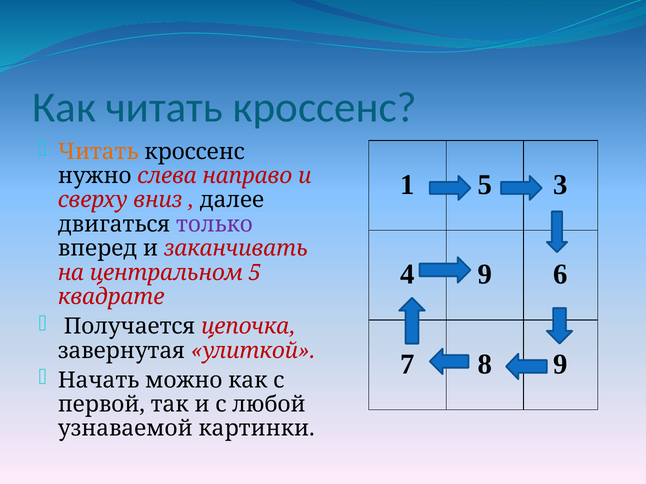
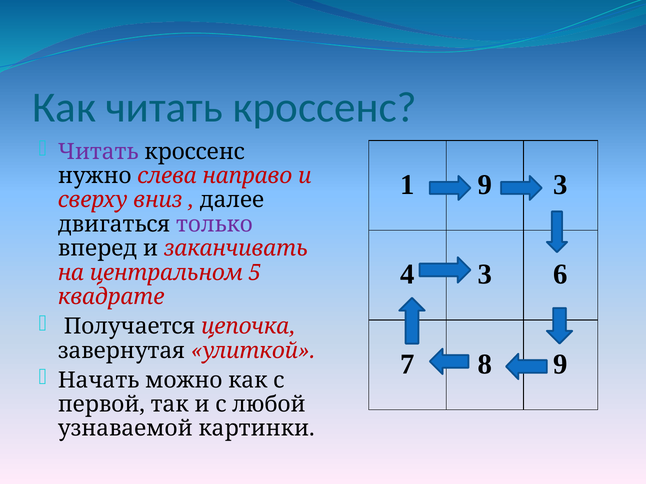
Читать at (98, 152) colour: orange -> purple
1 5: 5 -> 9
4 9: 9 -> 3
